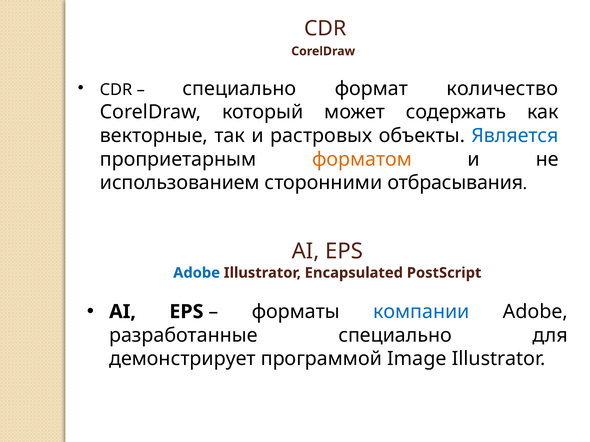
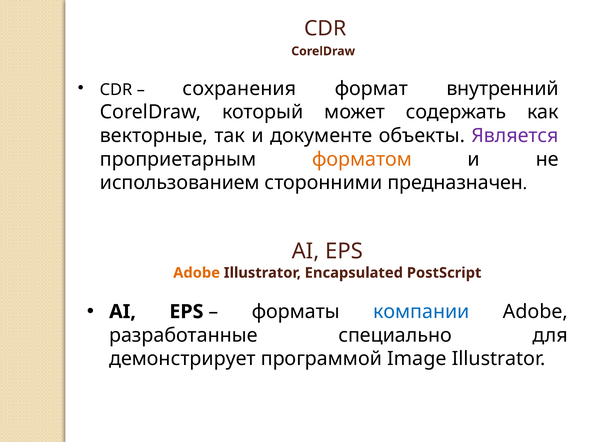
специально at (239, 89): специально -> сохранения
количество: количество -> внутренний
растровых: растровых -> документе
Является colour: blue -> purple
отбрасывания: отбрасывания -> предназначен
Adobe at (197, 273) colour: blue -> orange
